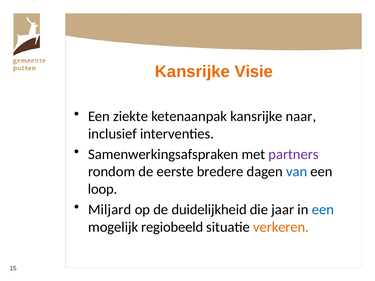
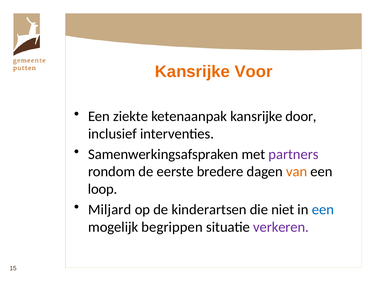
Visie: Visie -> Voor
naar: naar -> door
van colour: blue -> orange
duidelijkheid: duidelijkheid -> kinderartsen
jaar: jaar -> niet
regiobeeld: regiobeeld -> begrippen
verkeren colour: orange -> purple
